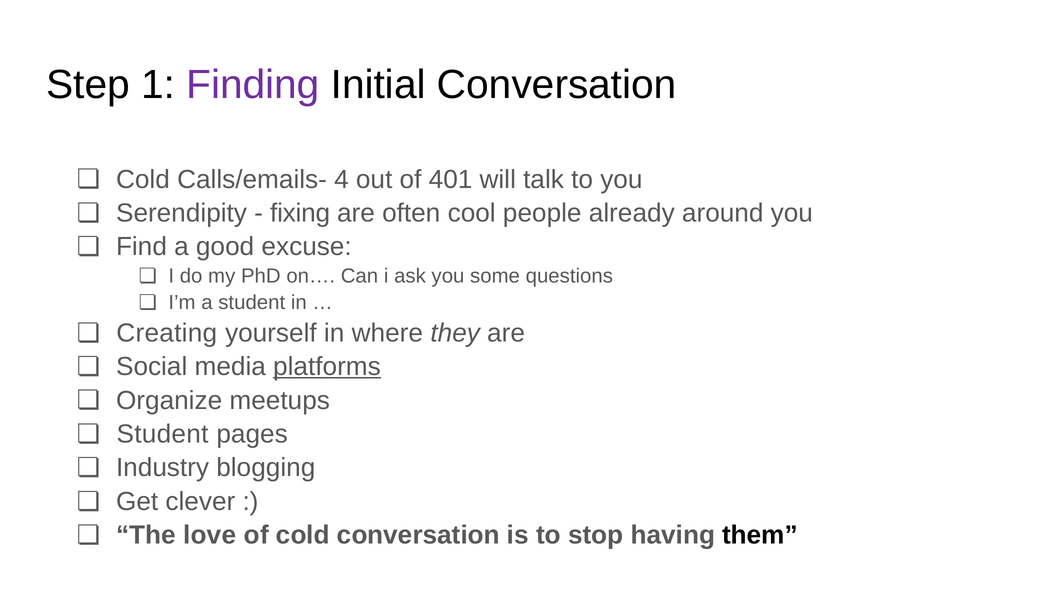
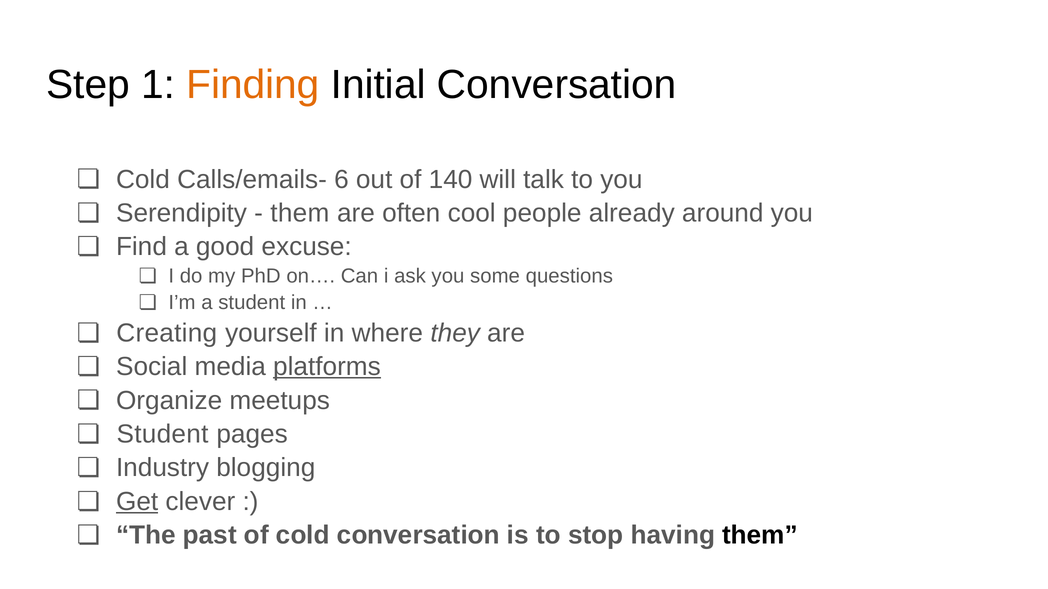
Finding colour: purple -> orange
4: 4 -> 6
401: 401 -> 140
fixing at (300, 213): fixing -> them
Get underline: none -> present
love: love -> past
